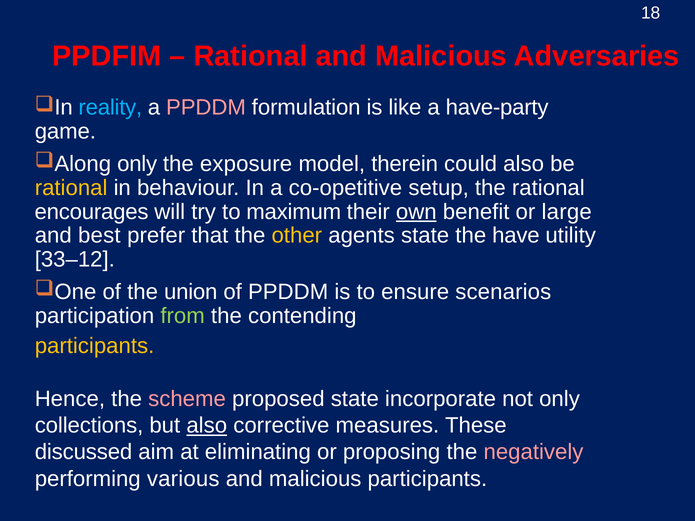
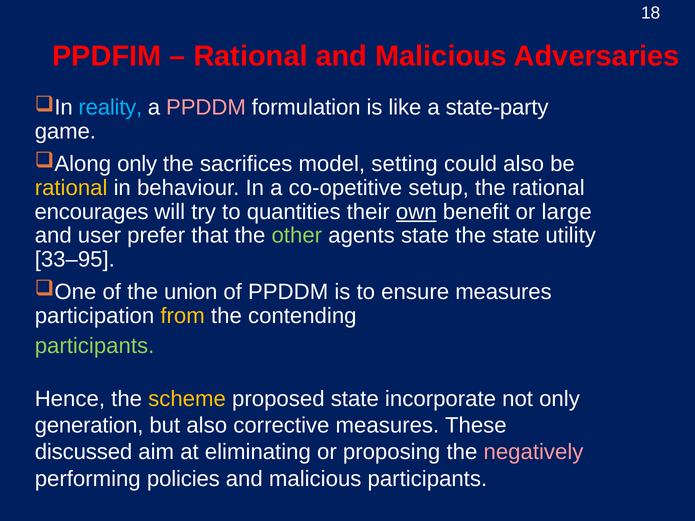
have-party: have-party -> state-party
exposure: exposure -> sacrifices
therein: therein -> setting
maximum: maximum -> quantities
best: best -> user
other colour: yellow -> light green
the have: have -> state
33–12: 33–12 -> 33–95
ensure scenarios: scenarios -> measures
from colour: light green -> yellow
participants at (95, 346) colour: yellow -> light green
scheme colour: pink -> yellow
collections: collections -> generation
also at (207, 426) underline: present -> none
various: various -> policies
